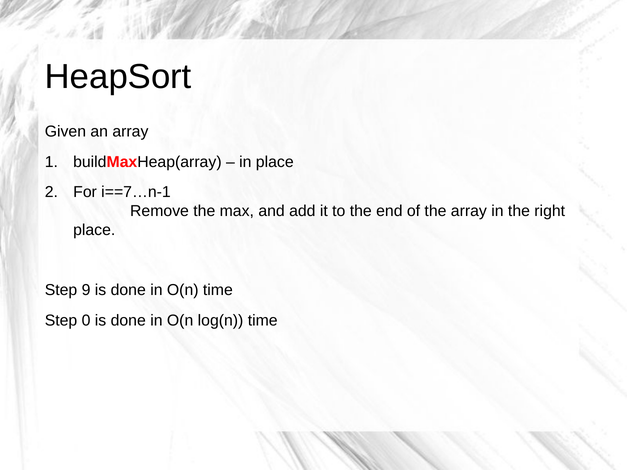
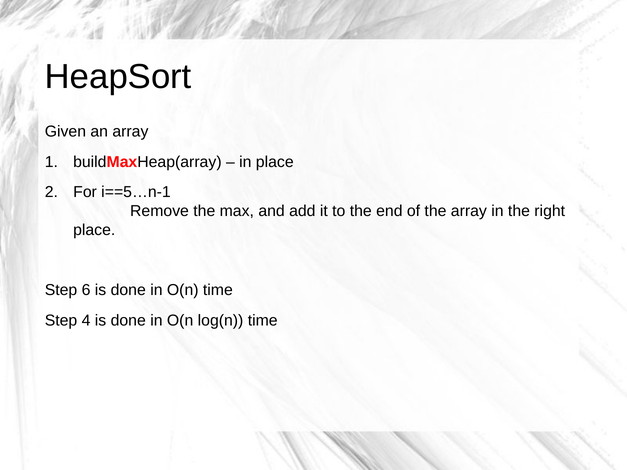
i==7…n-1: i==7…n-1 -> i==5…n-1
9: 9 -> 6
0: 0 -> 4
